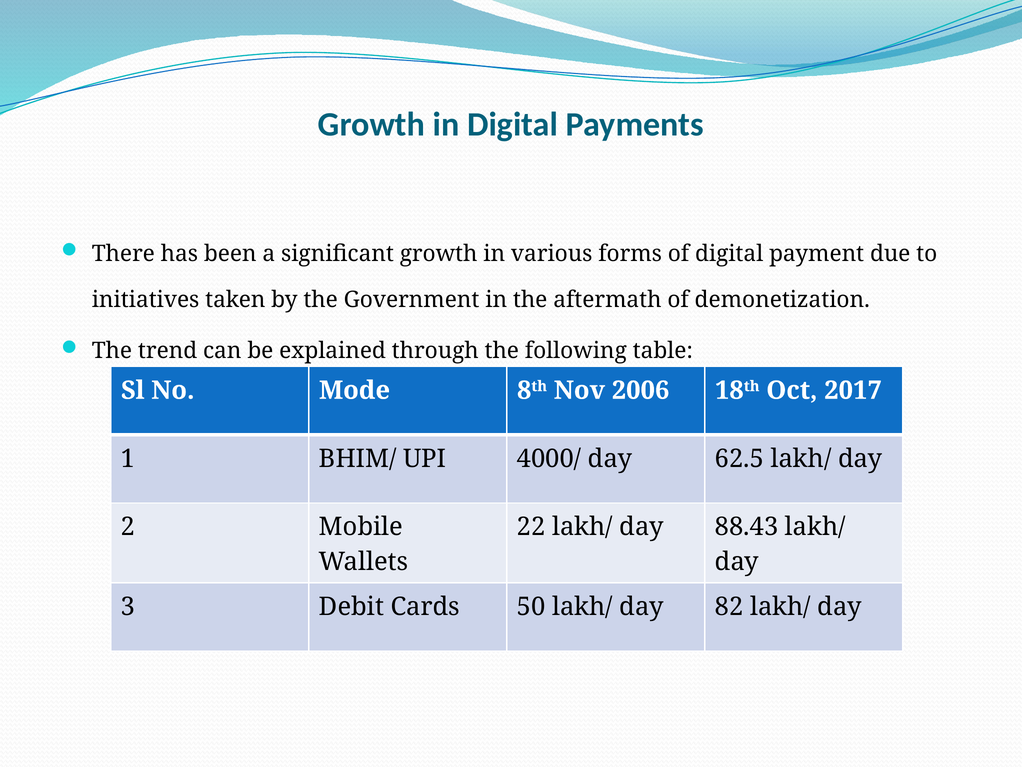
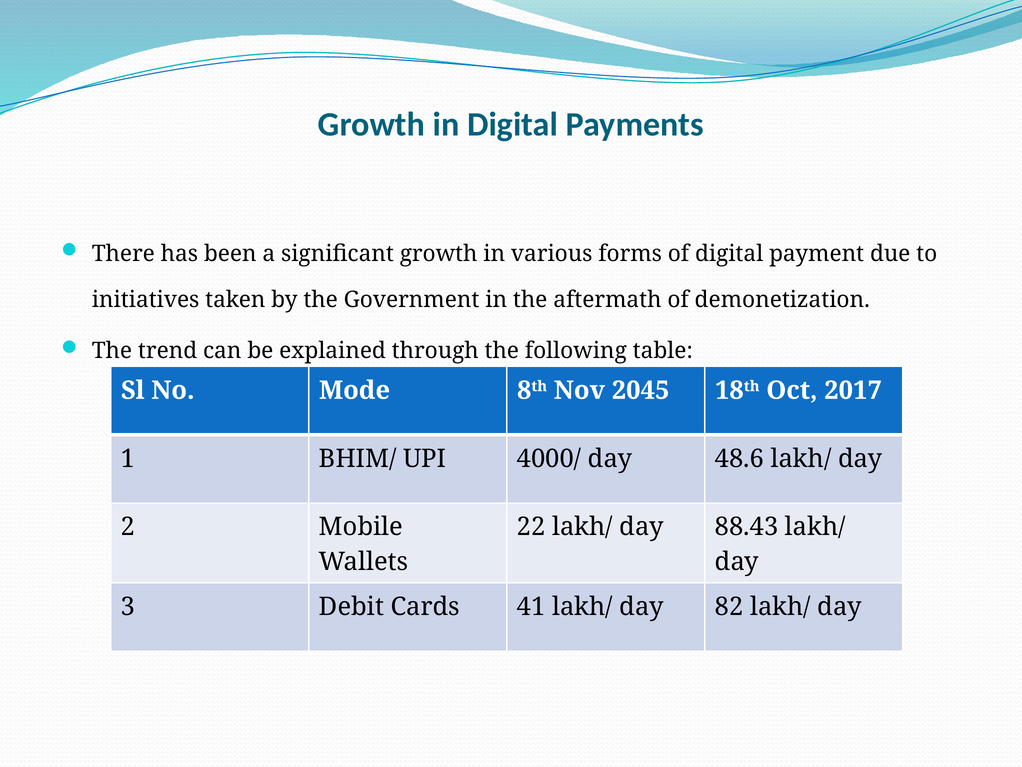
2006: 2006 -> 2045
62.5: 62.5 -> 48.6
50: 50 -> 41
